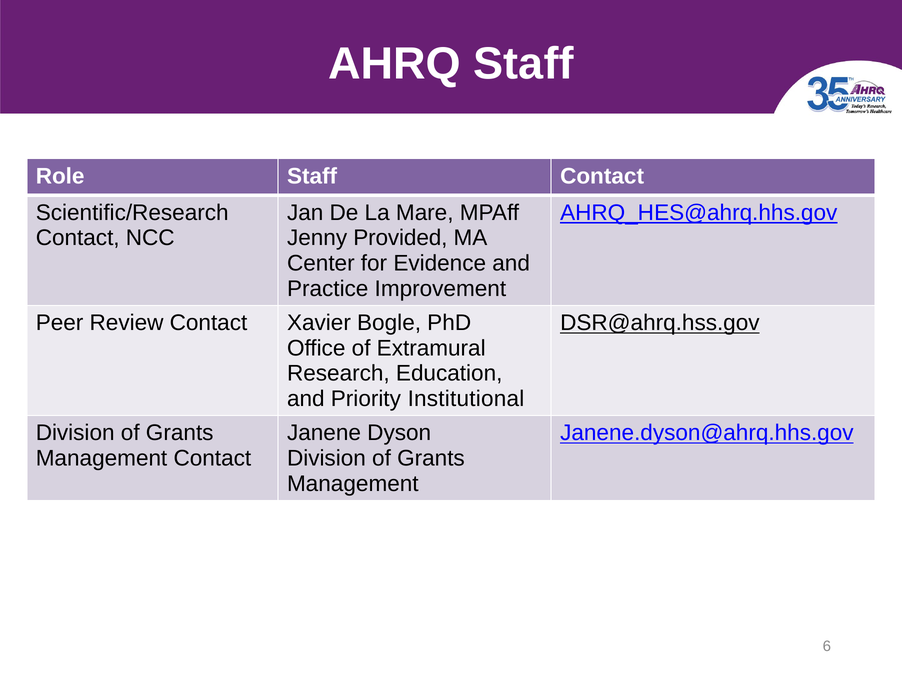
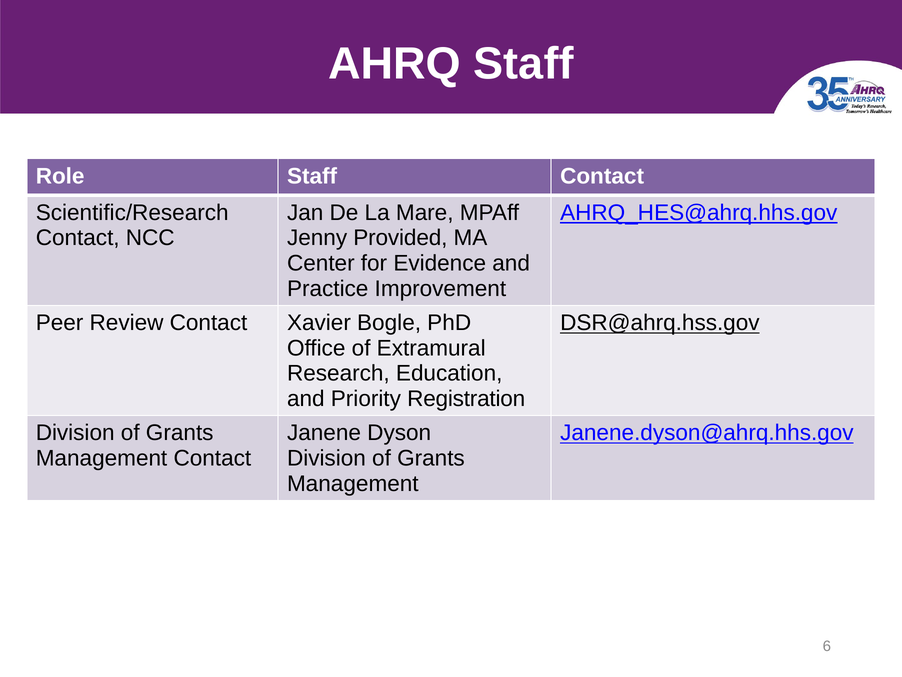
Institutional: Institutional -> Registration
